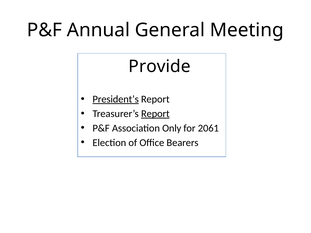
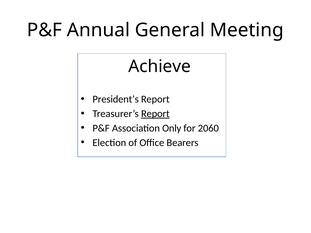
Provide: Provide -> Achieve
President’s underline: present -> none
2061: 2061 -> 2060
